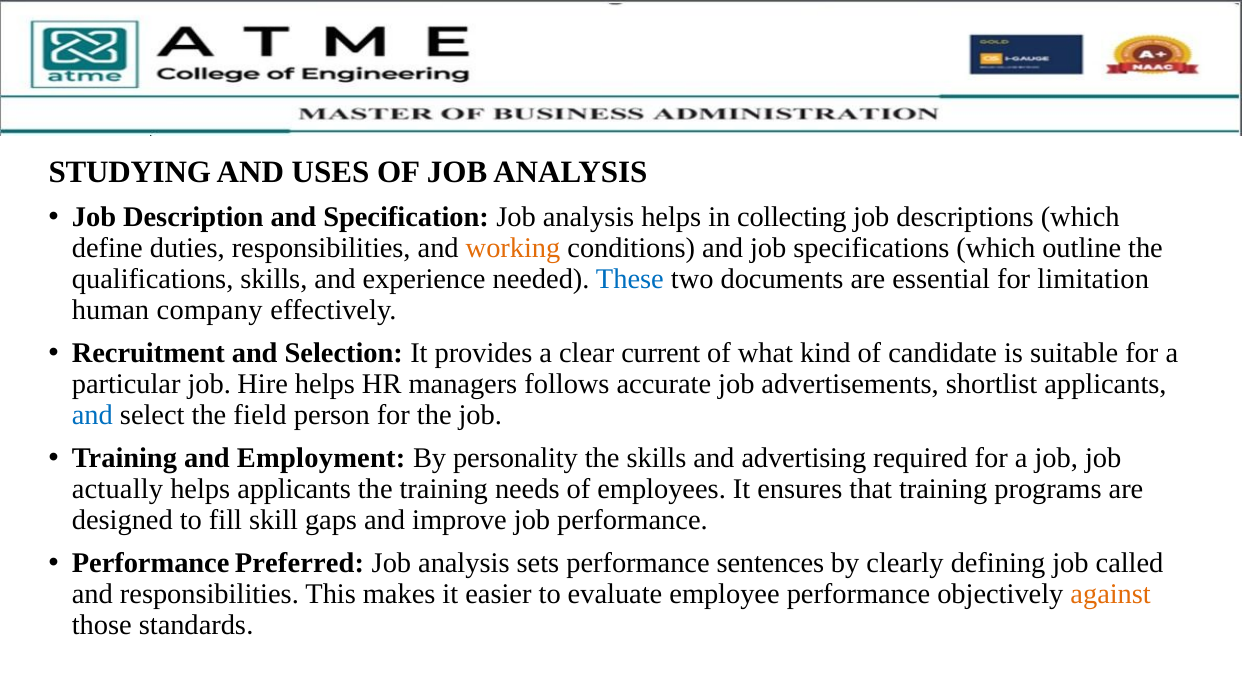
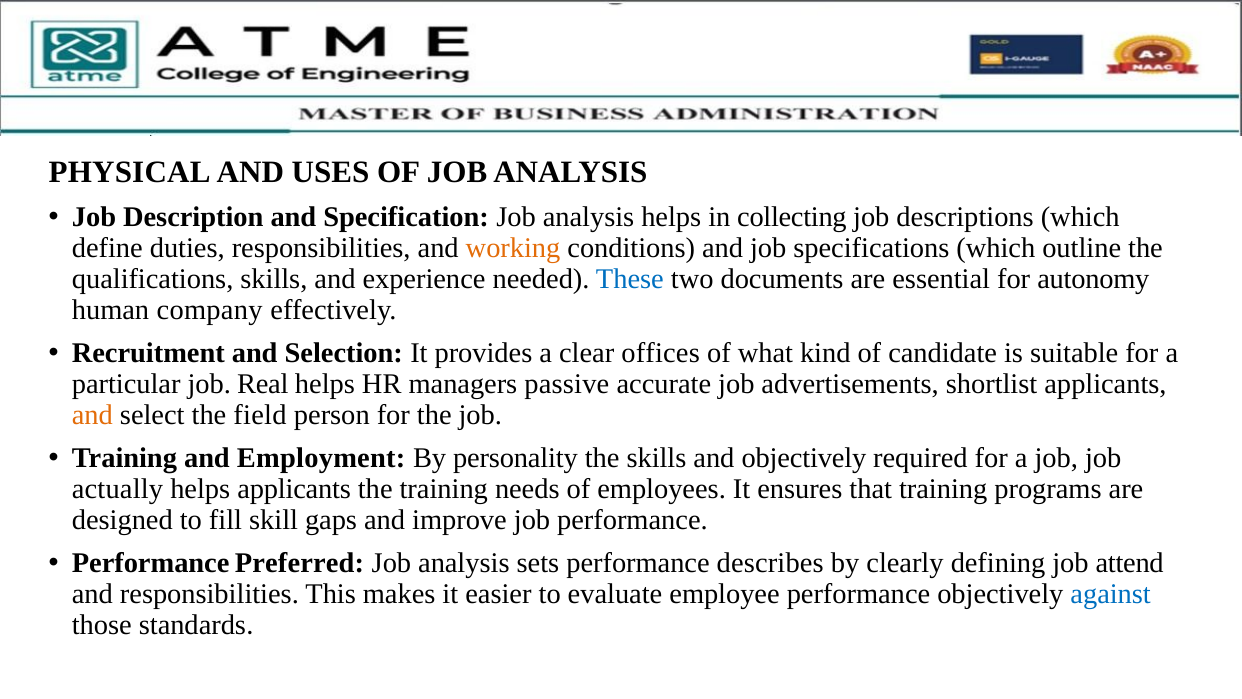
STUDYING: STUDYING -> PHYSICAL
limitation: limitation -> autonomy
current: current -> offices
Hire: Hire -> Real
follows: follows -> passive
and at (92, 415) colour: blue -> orange
and advertising: advertising -> objectively
sentences: sentences -> describes
called: called -> attend
against colour: orange -> blue
